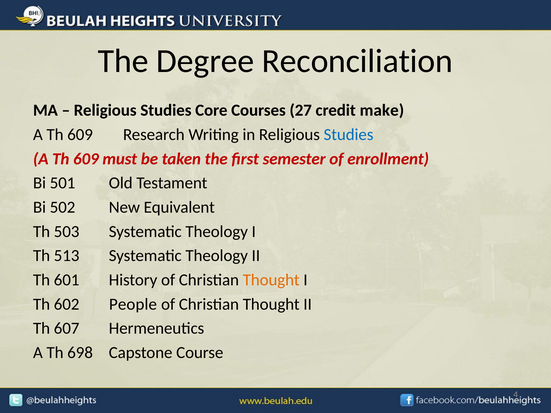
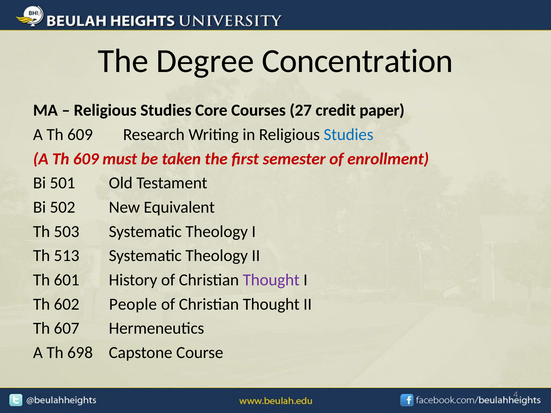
Reconciliation: Reconciliation -> Concentration
make: make -> paper
Thought at (271, 280) colour: orange -> purple
